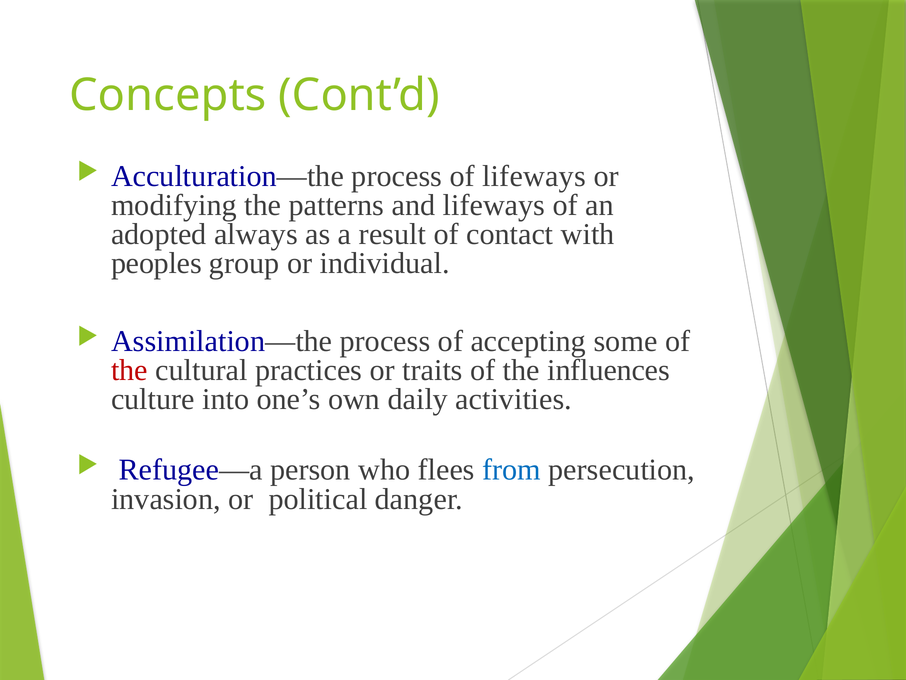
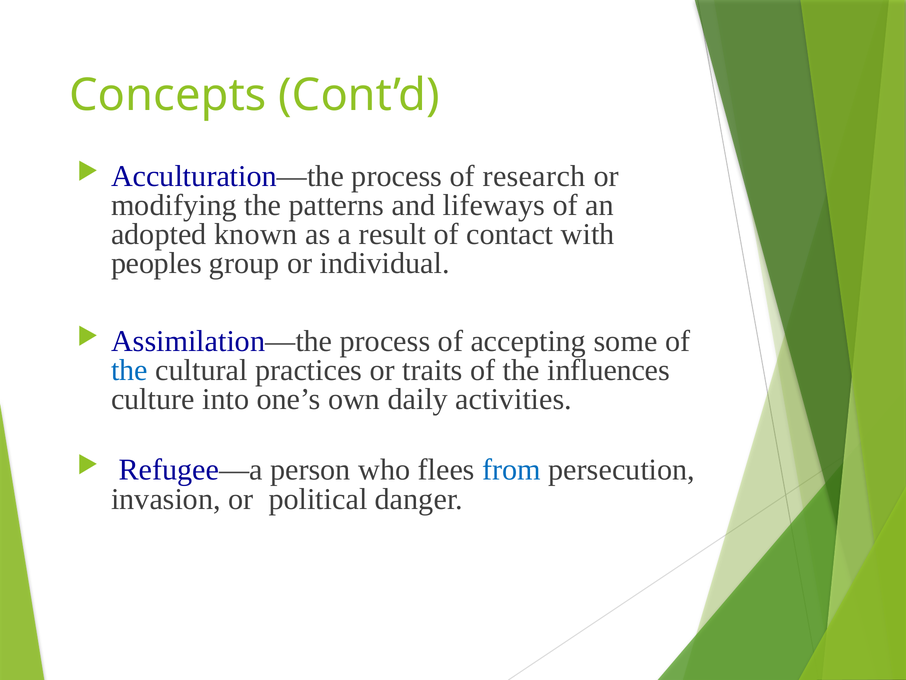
of lifeways: lifeways -> research
always: always -> known
the at (129, 370) colour: red -> blue
